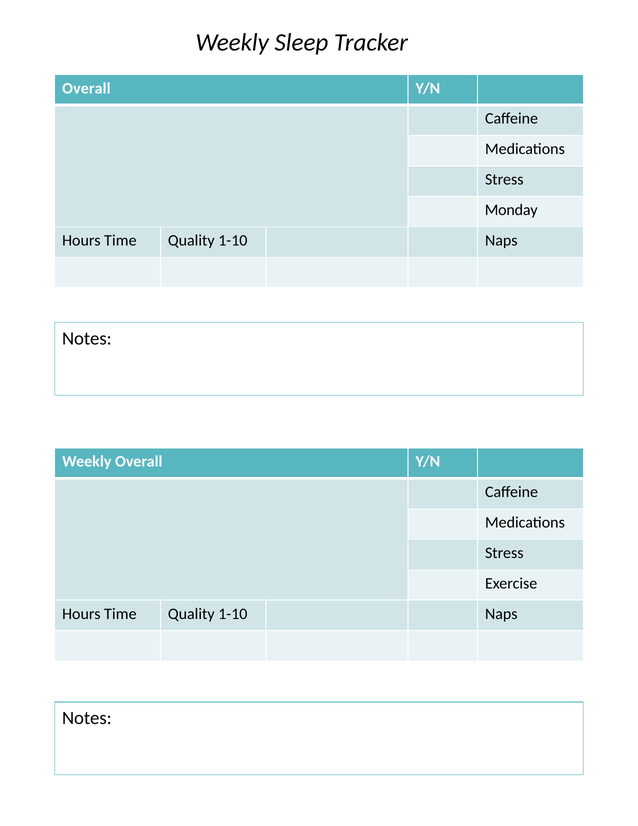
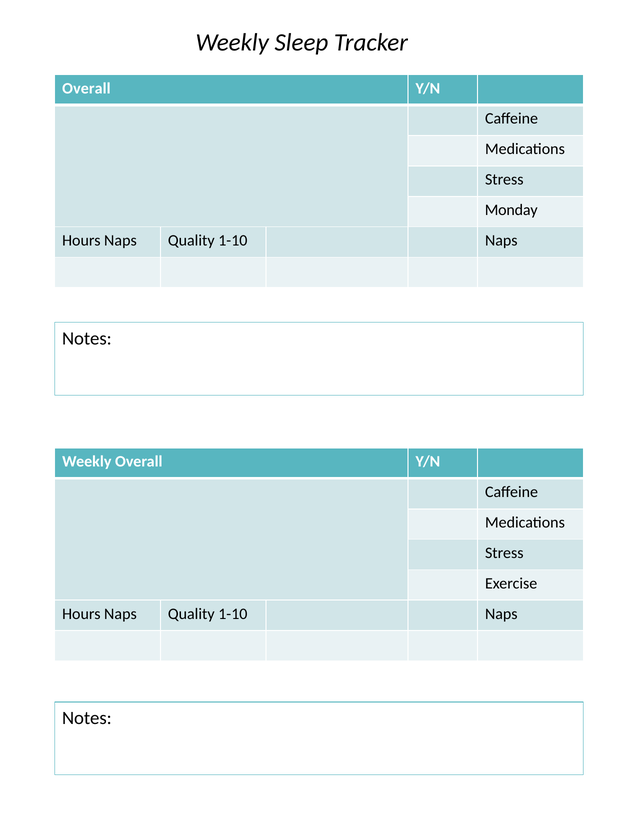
Time at (120, 240): Time -> Naps
Time at (120, 614): Time -> Naps
